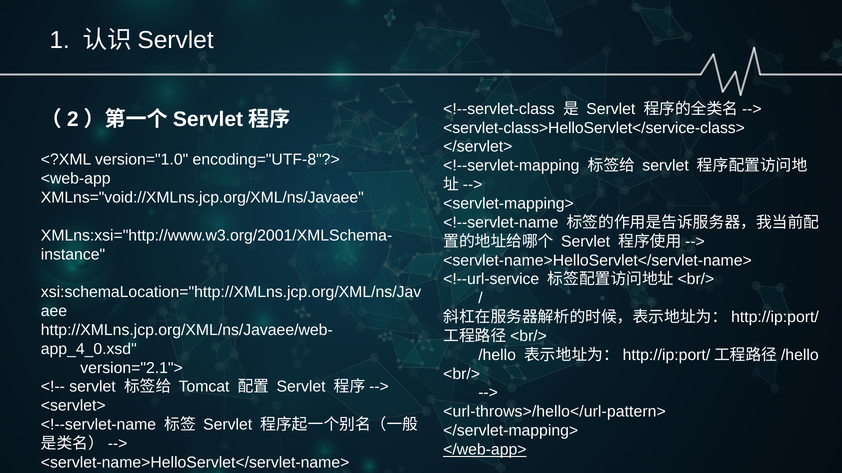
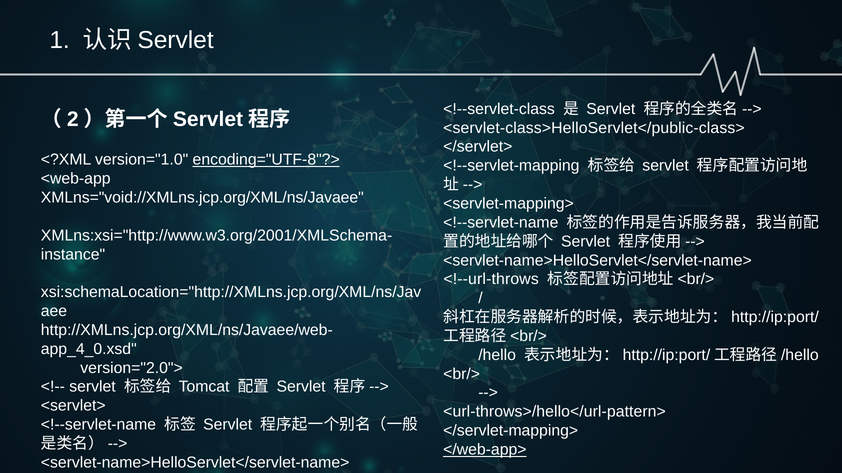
<servlet-class>HelloServlet</service-class>: <servlet-class>HelloServlet</service-class> -> <servlet-class>HelloServlet</public-class>
encoding="UTF-8"?> underline: none -> present
<!--url-service: <!--url-service -> <!--url-throws
version="2.1">: version="2.1"> -> version="2.0">
